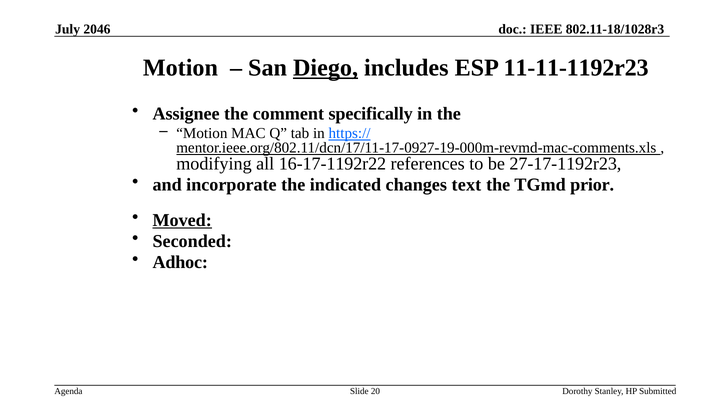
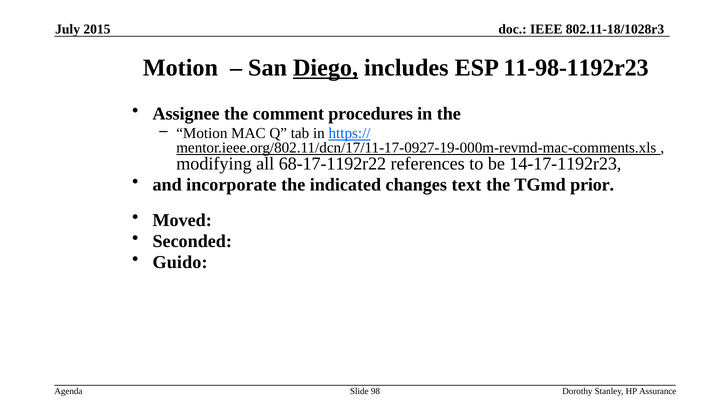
2046: 2046 -> 2015
11-11-1192r23: 11-11-1192r23 -> 11-98-1192r23
specifically: specifically -> procedures
16-17-1192r22: 16-17-1192r22 -> 68-17-1192r22
27-17-1192r23: 27-17-1192r23 -> 14-17-1192r23
Moved underline: present -> none
Adhoc: Adhoc -> Guido
20: 20 -> 98
Submitted: Submitted -> Assurance
